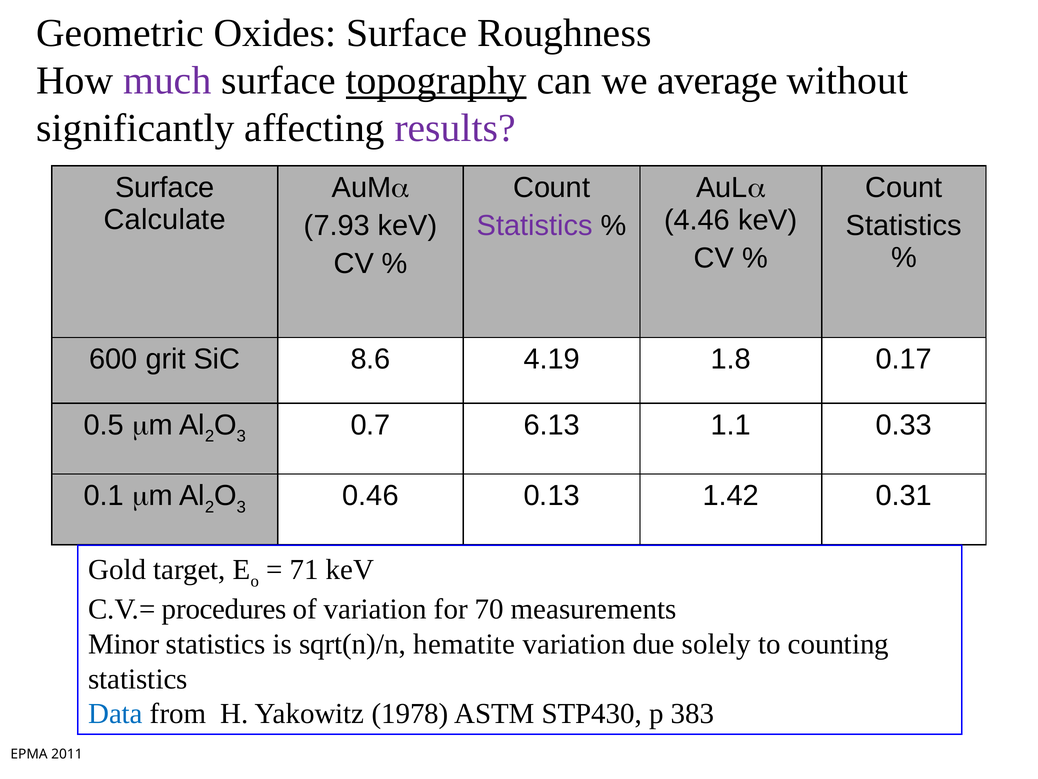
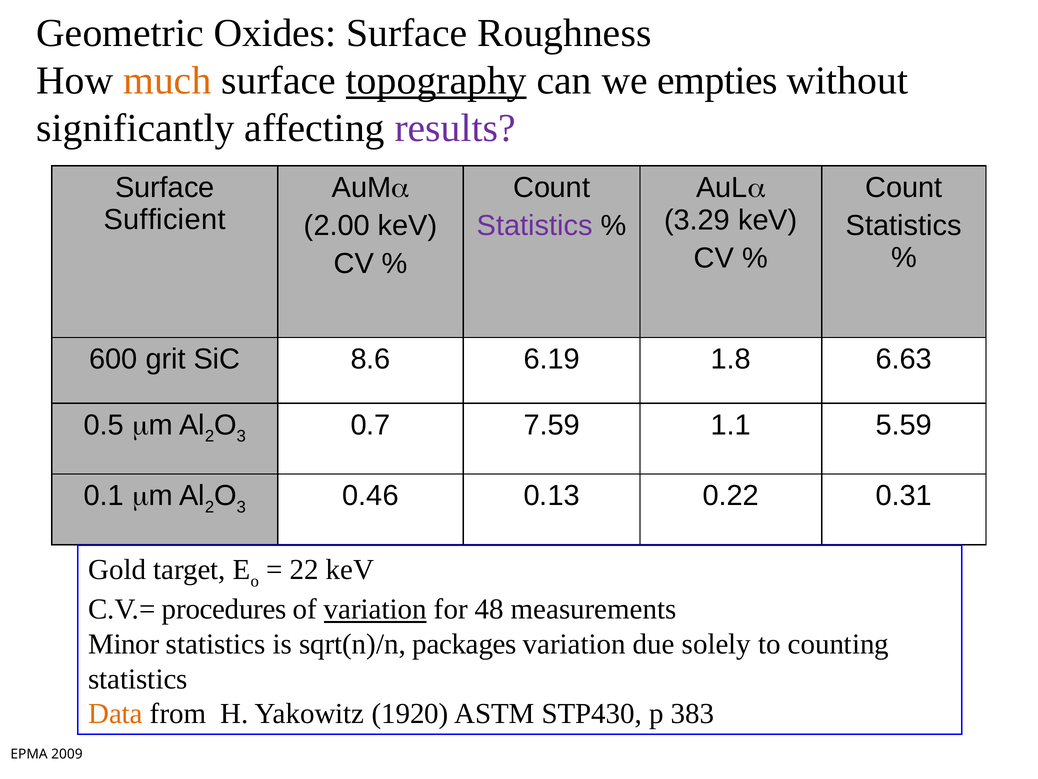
much colour: purple -> orange
average: average -> empties
Calculate: Calculate -> Sufficient
4.46: 4.46 -> 3.29
7.93: 7.93 -> 2.00
4.19: 4.19 -> 6.19
0.17: 0.17 -> 6.63
6.13: 6.13 -> 7.59
0.33: 0.33 -> 5.59
1.42: 1.42 -> 0.22
71: 71 -> 22
variation at (375, 609) underline: none -> present
70: 70 -> 48
hematite: hematite -> packages
Data colour: blue -> orange
1978: 1978 -> 1920
2011: 2011 -> 2009
